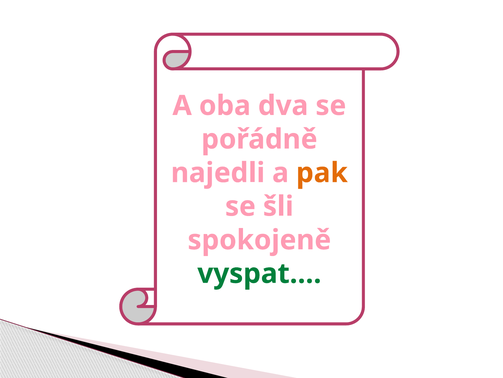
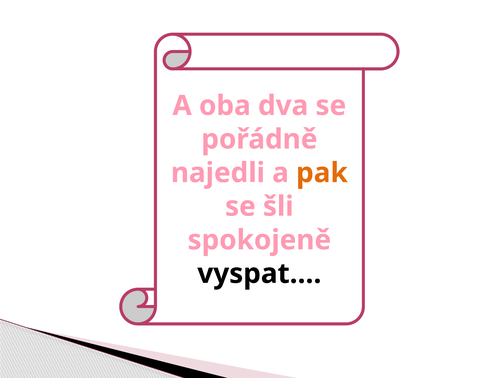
vyspat… colour: green -> black
